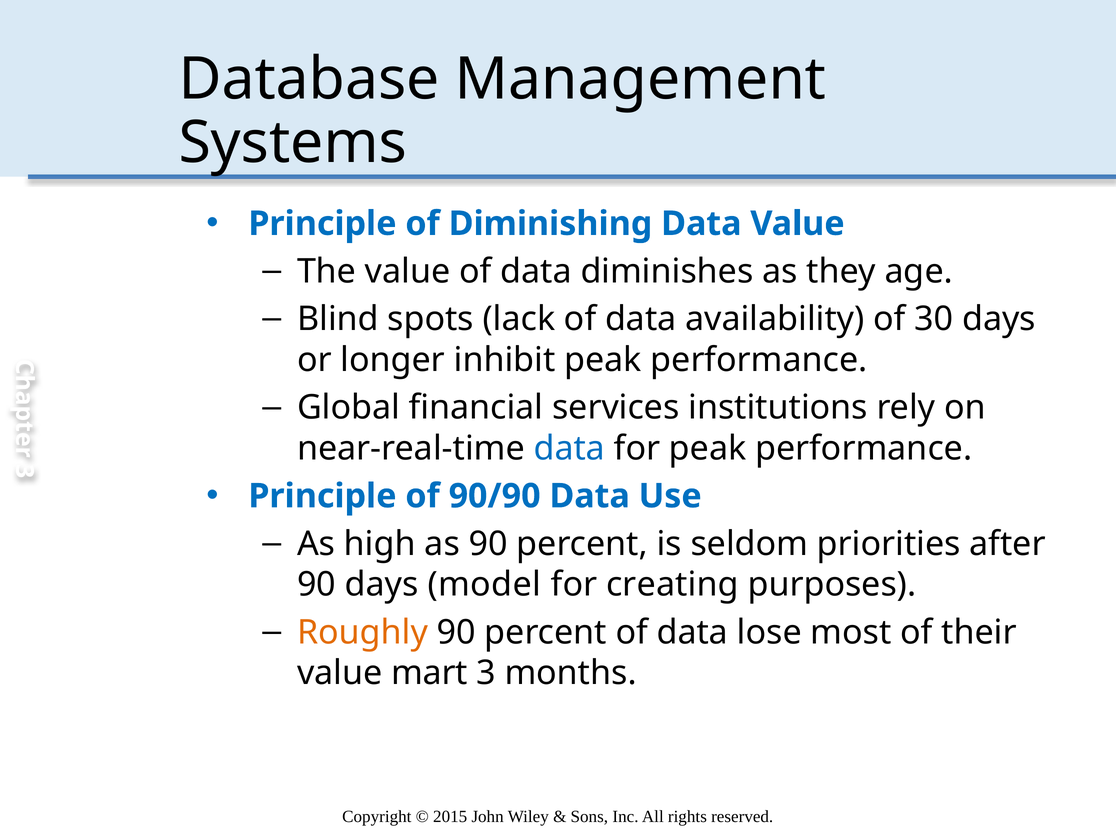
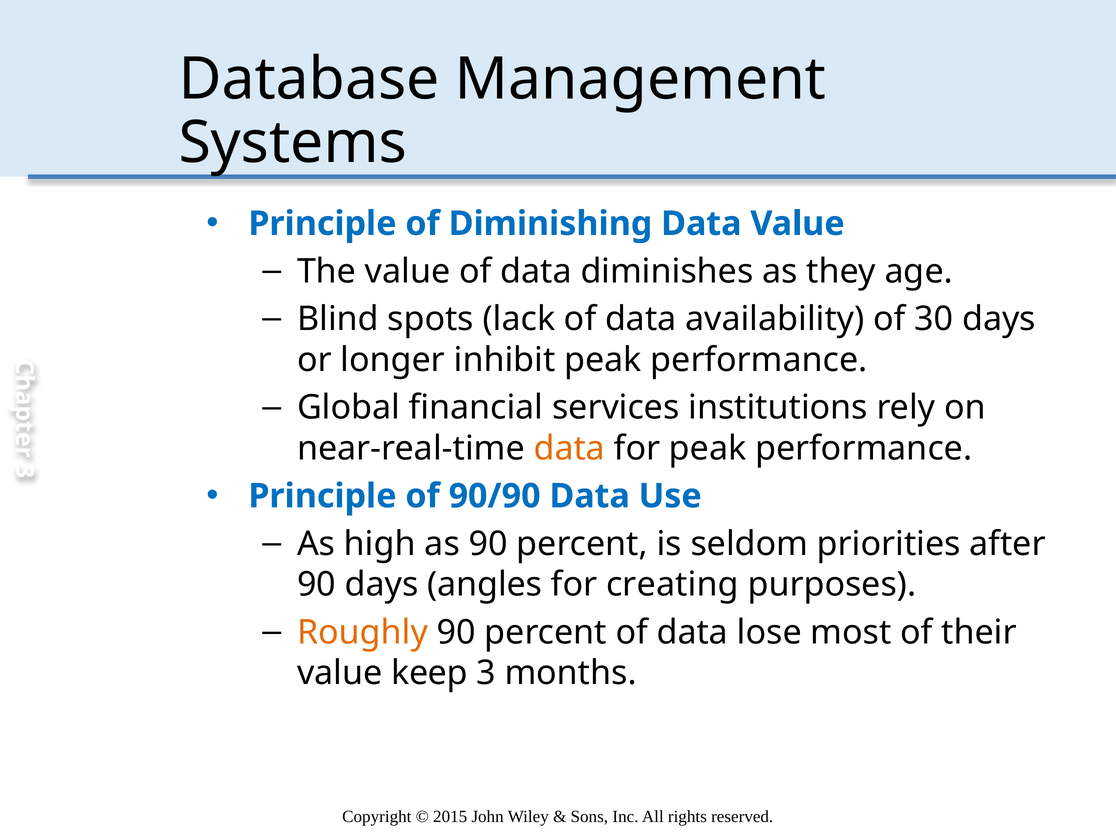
data at (569, 448) colour: blue -> orange
model: model -> angles
mart: mart -> keep
